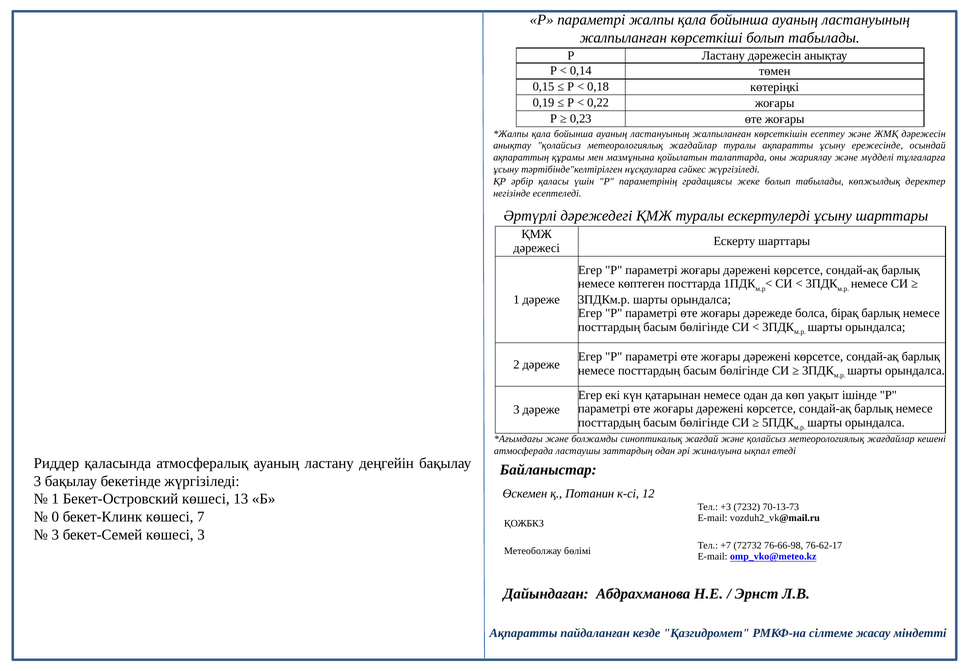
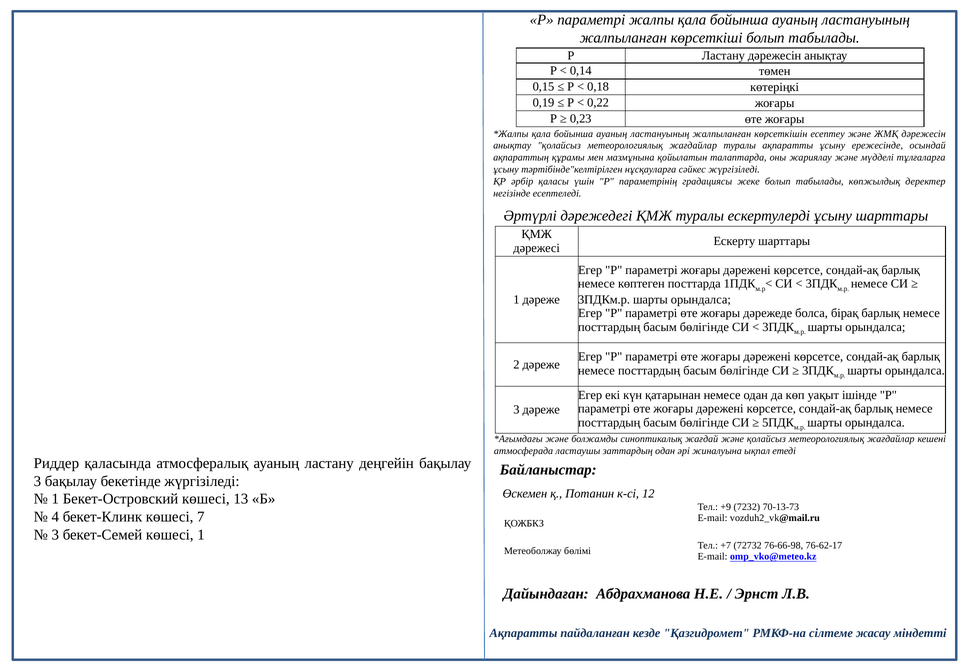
+3: +3 -> +9
0: 0 -> 4
көшесі 3: 3 -> 1
